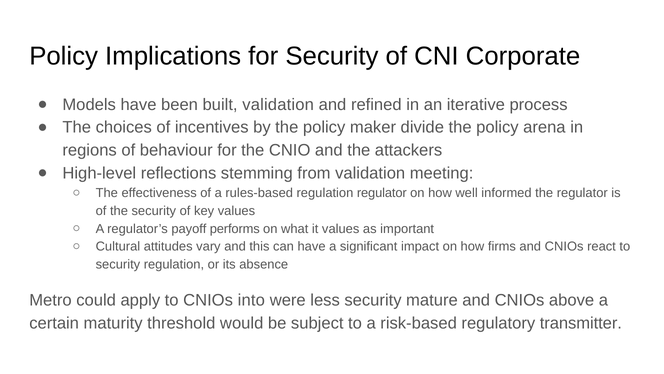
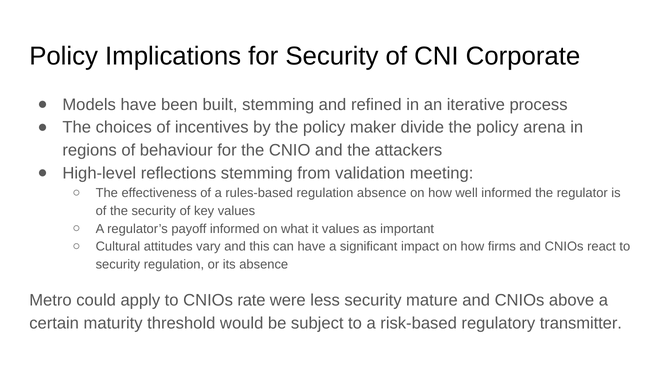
built validation: validation -> stemming
regulation regulator: regulator -> absence
payoff performs: performs -> informed
into: into -> rate
